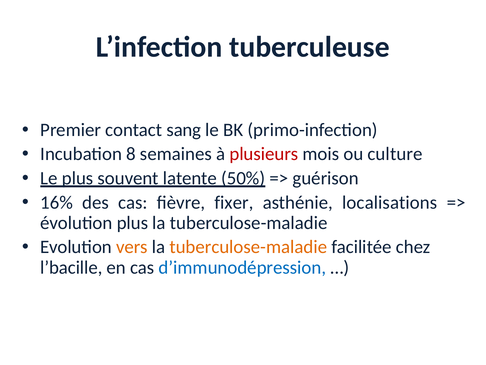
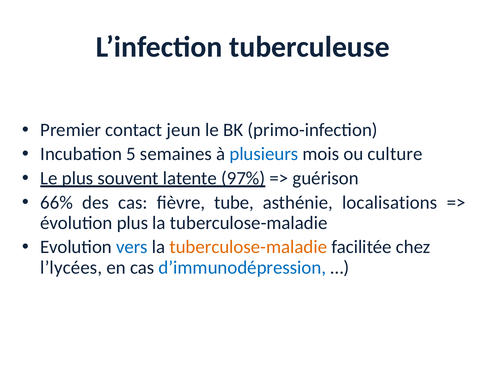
sang: sang -> jeun
8: 8 -> 5
plusieurs colour: red -> blue
50%: 50% -> 97%
16%: 16% -> 66%
fixer: fixer -> tube
vers colour: orange -> blue
l’bacille: l’bacille -> l’lycées
